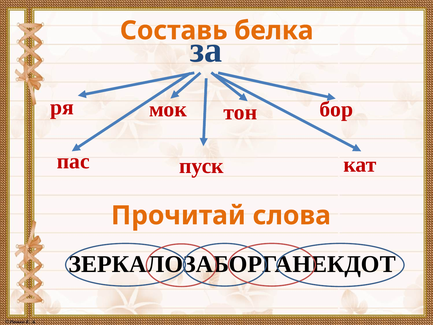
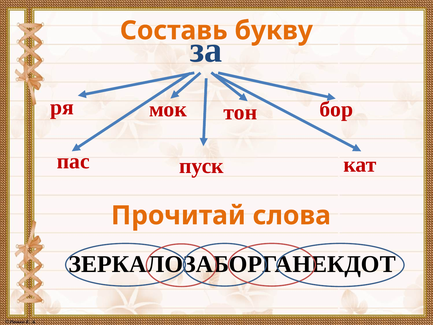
белка: белка -> букву
